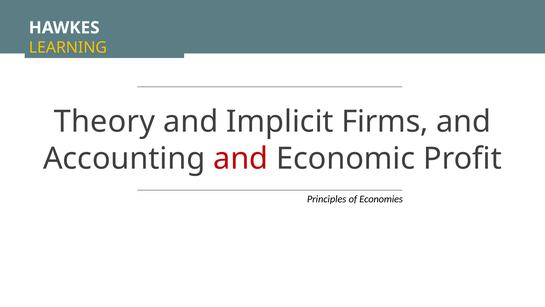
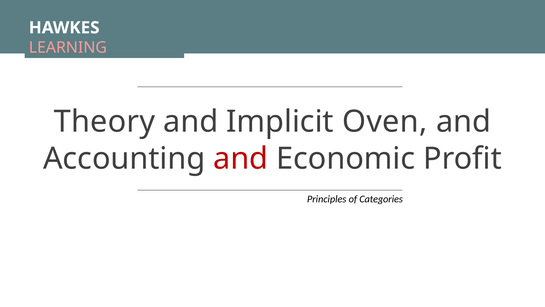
LEARNING colour: yellow -> pink
Firms: Firms -> Oven
Economies: Economies -> Categories
